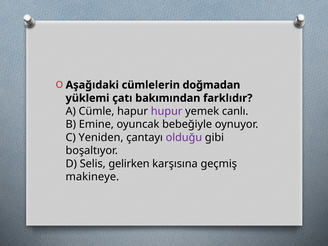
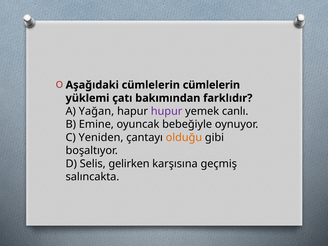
cümlelerin doğmadan: doğmadan -> cümlelerin
Cümle: Cümle -> Yağan
olduğu colour: purple -> orange
makineye: makineye -> salıncakta
